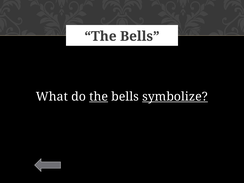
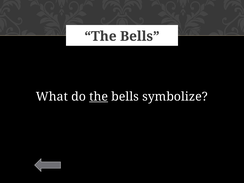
symbolize underline: present -> none
